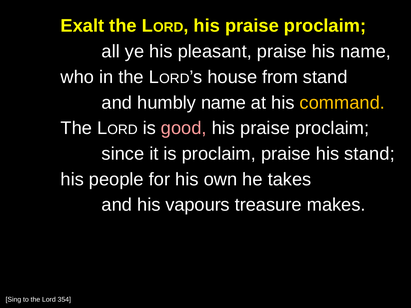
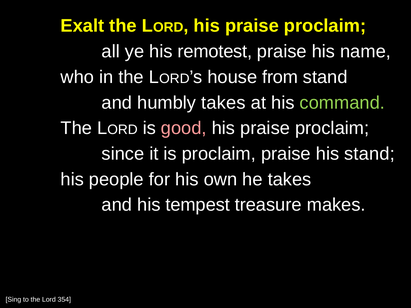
pleasant: pleasant -> remotest
humbly name: name -> takes
command colour: yellow -> light green
vapours: vapours -> tempest
